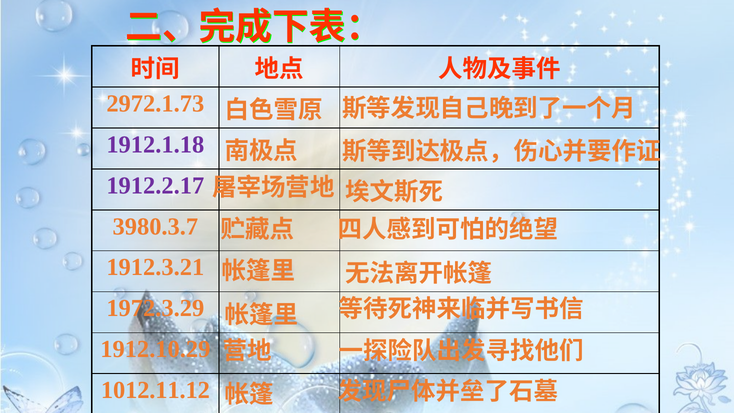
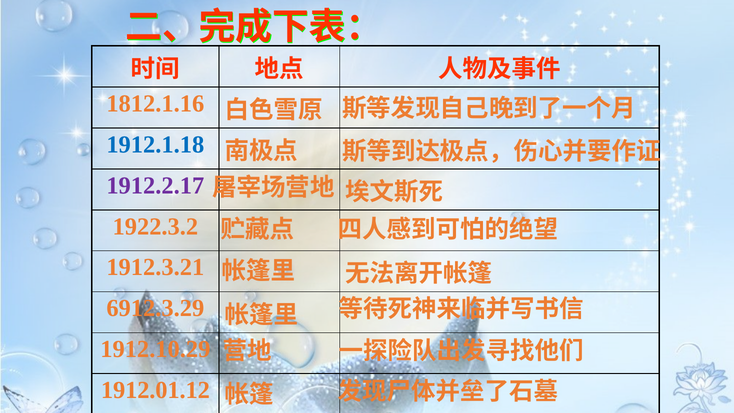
2972.1.73: 2972.1.73 -> 1812.1.16
1912.1.18 colour: purple -> blue
3980.3.7: 3980.3.7 -> 1922.3.2
1972.3.29: 1972.3.29 -> 6912.3.29
1012.11.12: 1012.11.12 -> 1912.01.12
